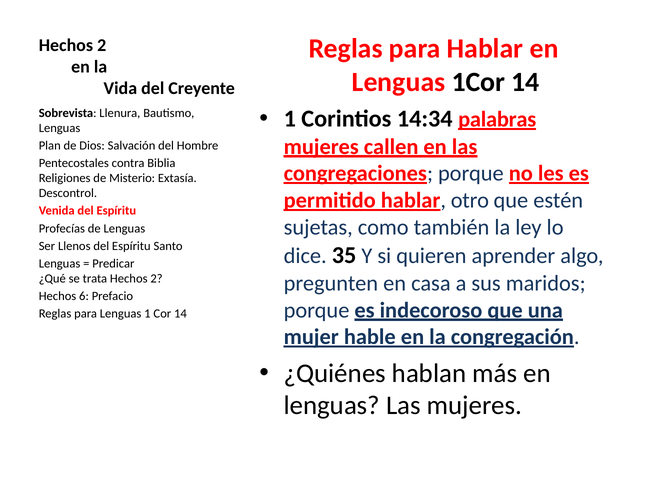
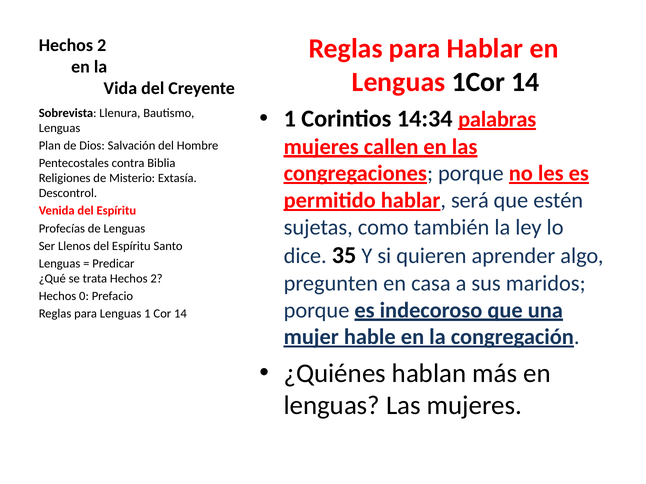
otro: otro -> será
6: 6 -> 0
